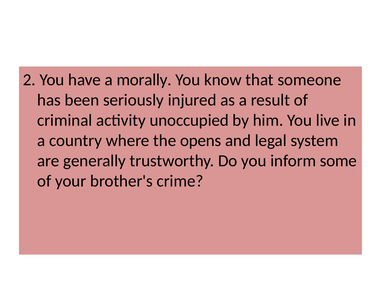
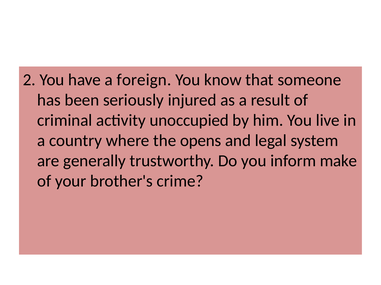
morally: morally -> foreign
some: some -> make
